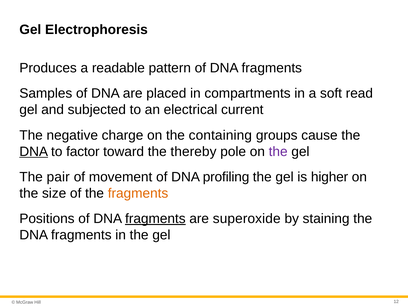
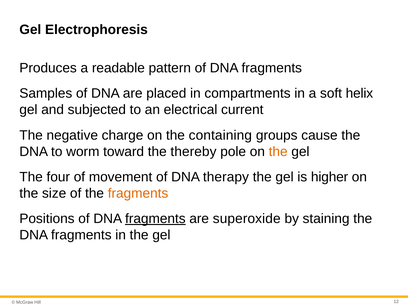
read: read -> helix
DNA at (34, 152) underline: present -> none
factor: factor -> worm
the at (278, 152) colour: purple -> orange
pair: pair -> four
profiling: profiling -> therapy
